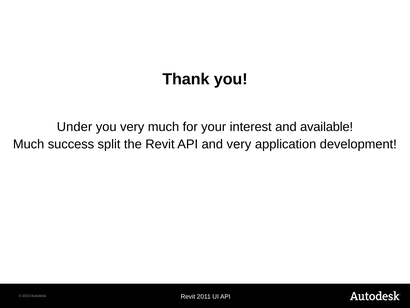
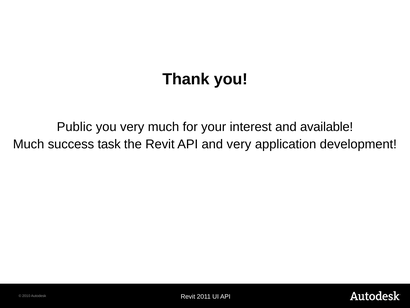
Under: Under -> Public
split: split -> task
